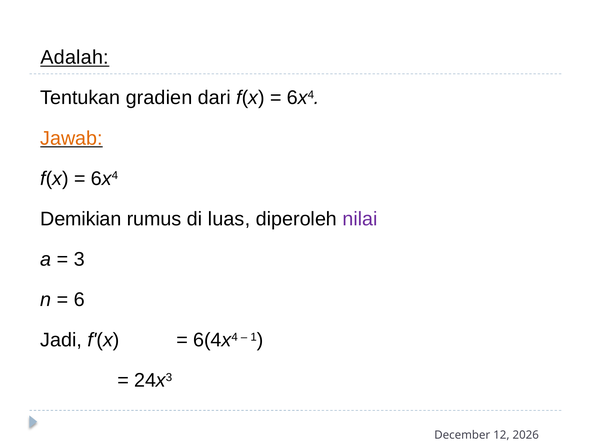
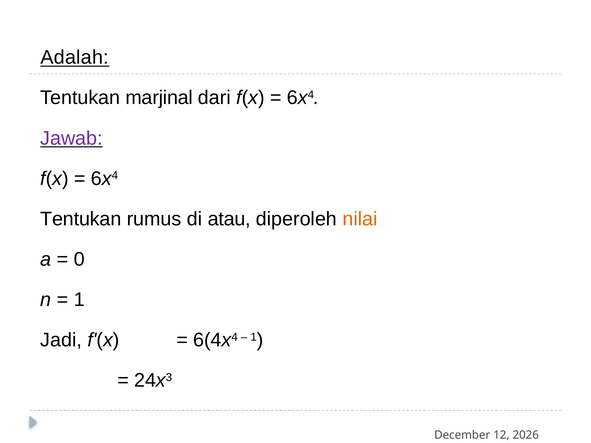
gradien: gradien -> marjinal
Jawab colour: orange -> purple
Demikian at (81, 219): Demikian -> Tentukan
luas: luas -> atau
nilai colour: purple -> orange
3: 3 -> 0
6 at (79, 300): 6 -> 1
